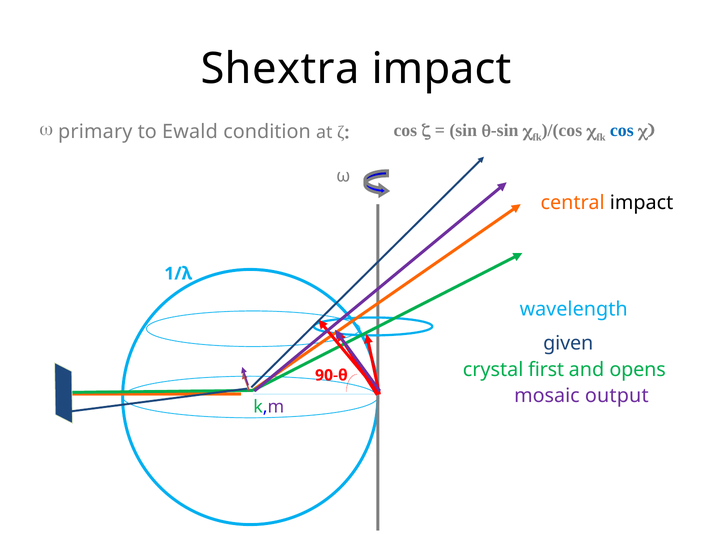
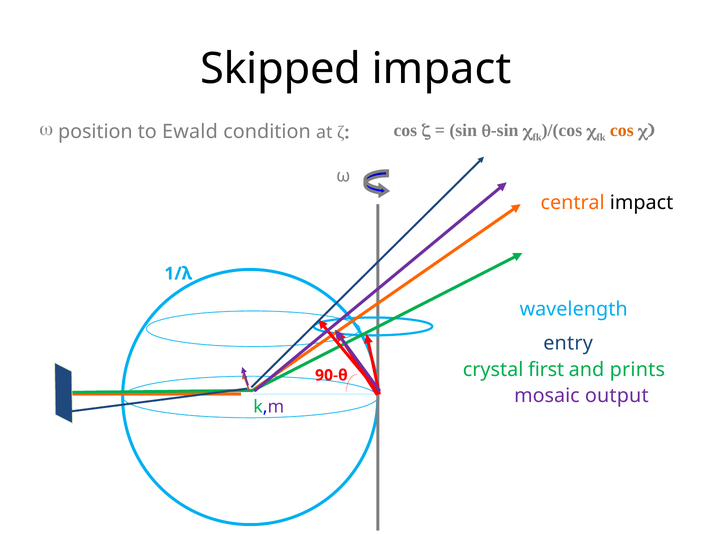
Shextra: Shextra -> Skipped
primary: primary -> position
cos at (622, 131) colour: blue -> orange
given: given -> entry
opens: opens -> prints
